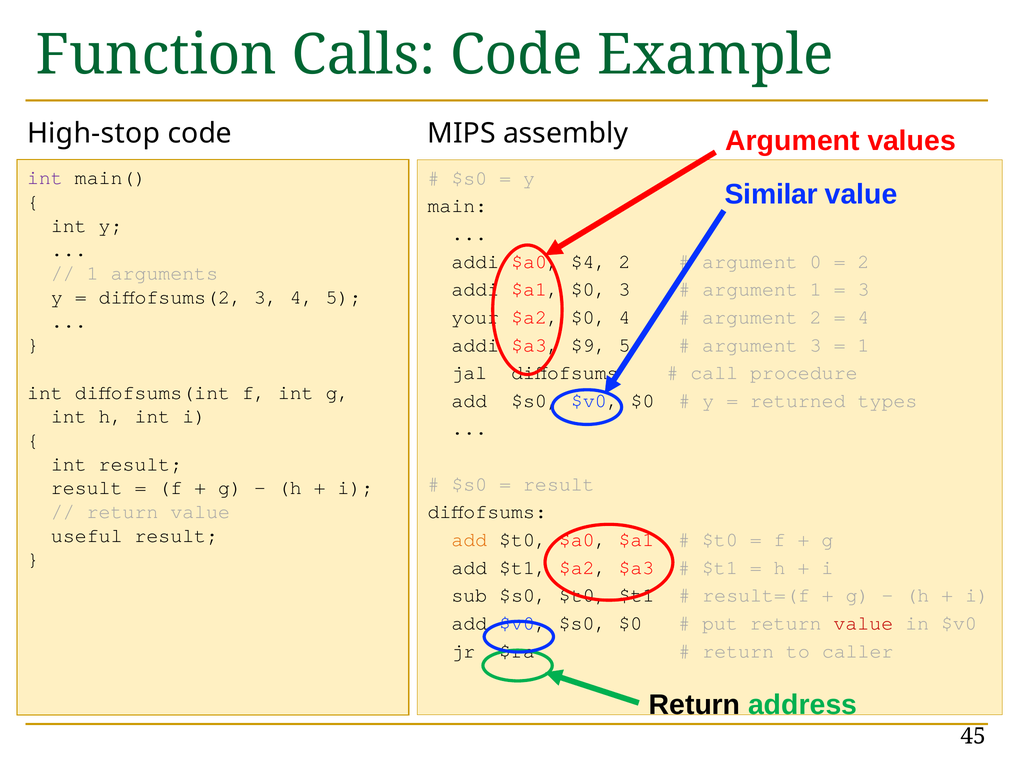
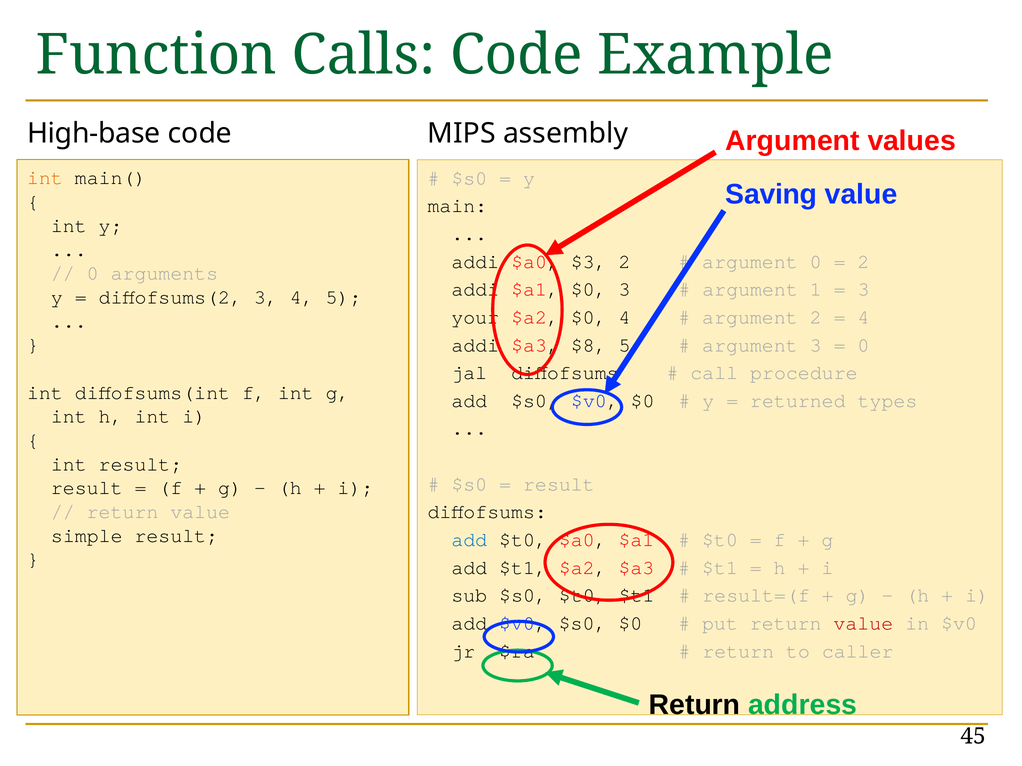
High-stop: High-stop -> High-base
int at (45, 178) colour: purple -> orange
Similar: Similar -> Saving
$4: $4 -> $3
1 at (93, 273): 1 -> 0
$9: $9 -> $8
1 at (863, 345): 1 -> 0
useful: useful -> simple
add at (469, 540) colour: orange -> blue
